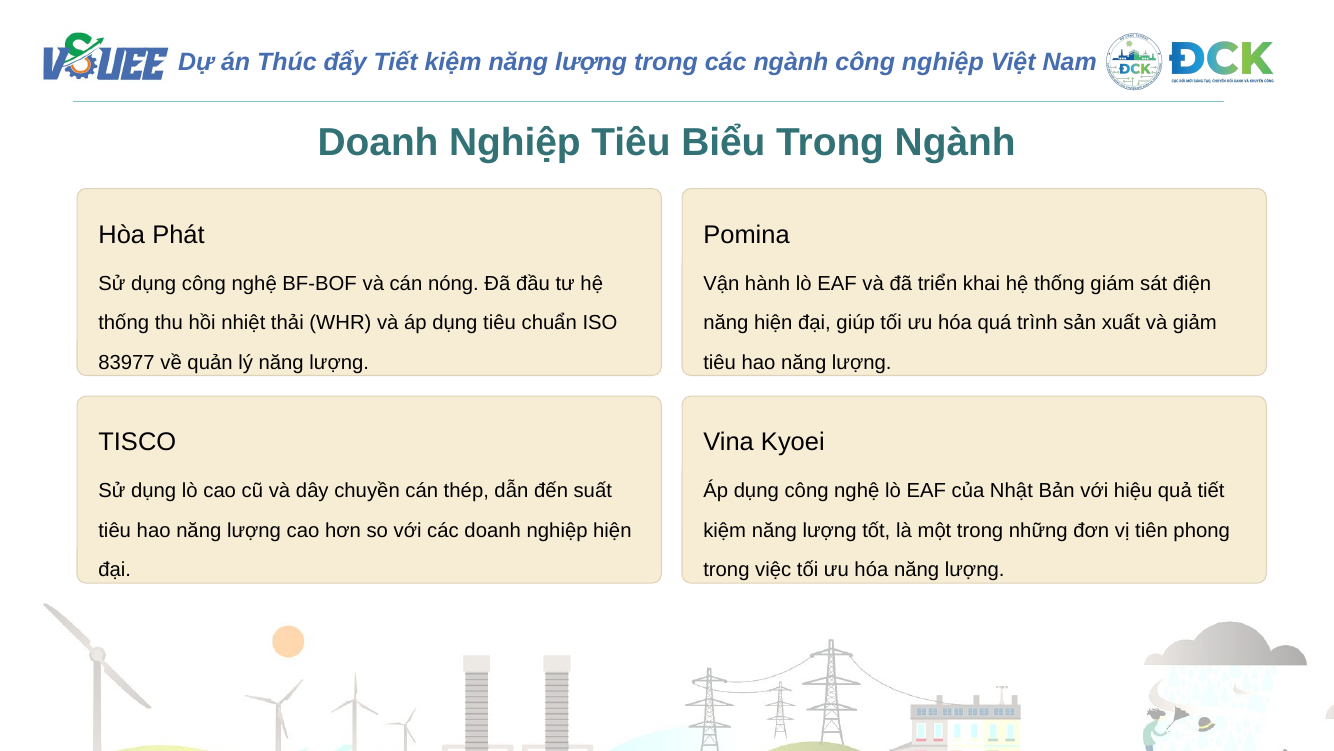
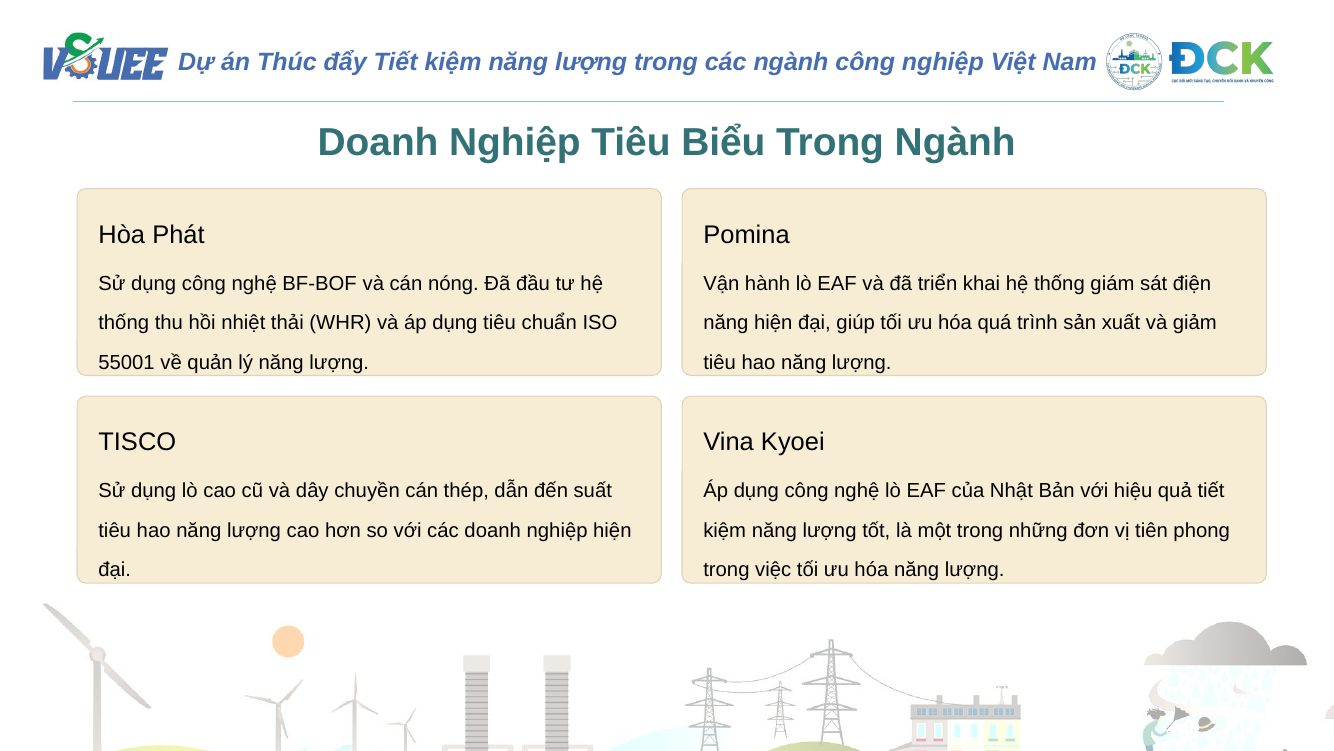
83977: 83977 -> 55001
